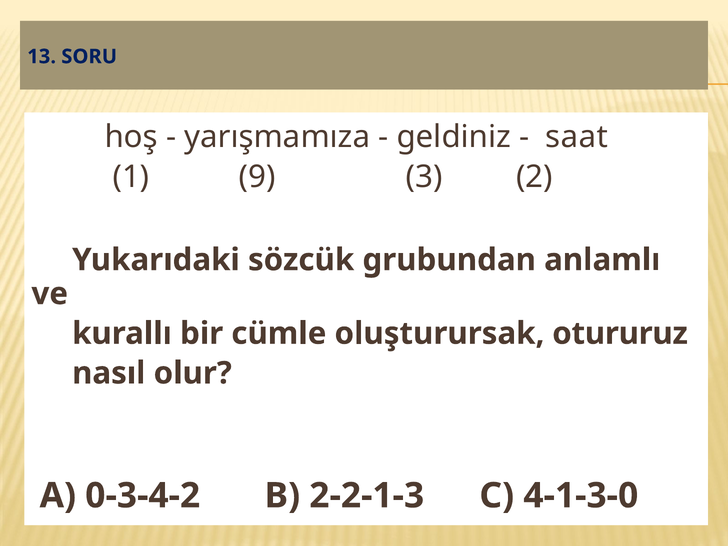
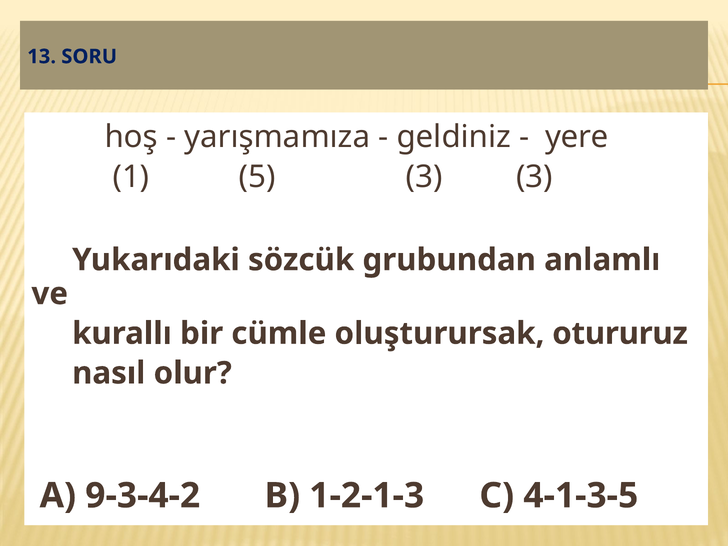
saat: saat -> yere
9: 9 -> 5
3 2: 2 -> 3
0-3-4-2: 0-3-4-2 -> 9-3-4-2
2-2-1-3: 2-2-1-3 -> 1-2-1-3
4-1-3-0: 4-1-3-0 -> 4-1-3-5
